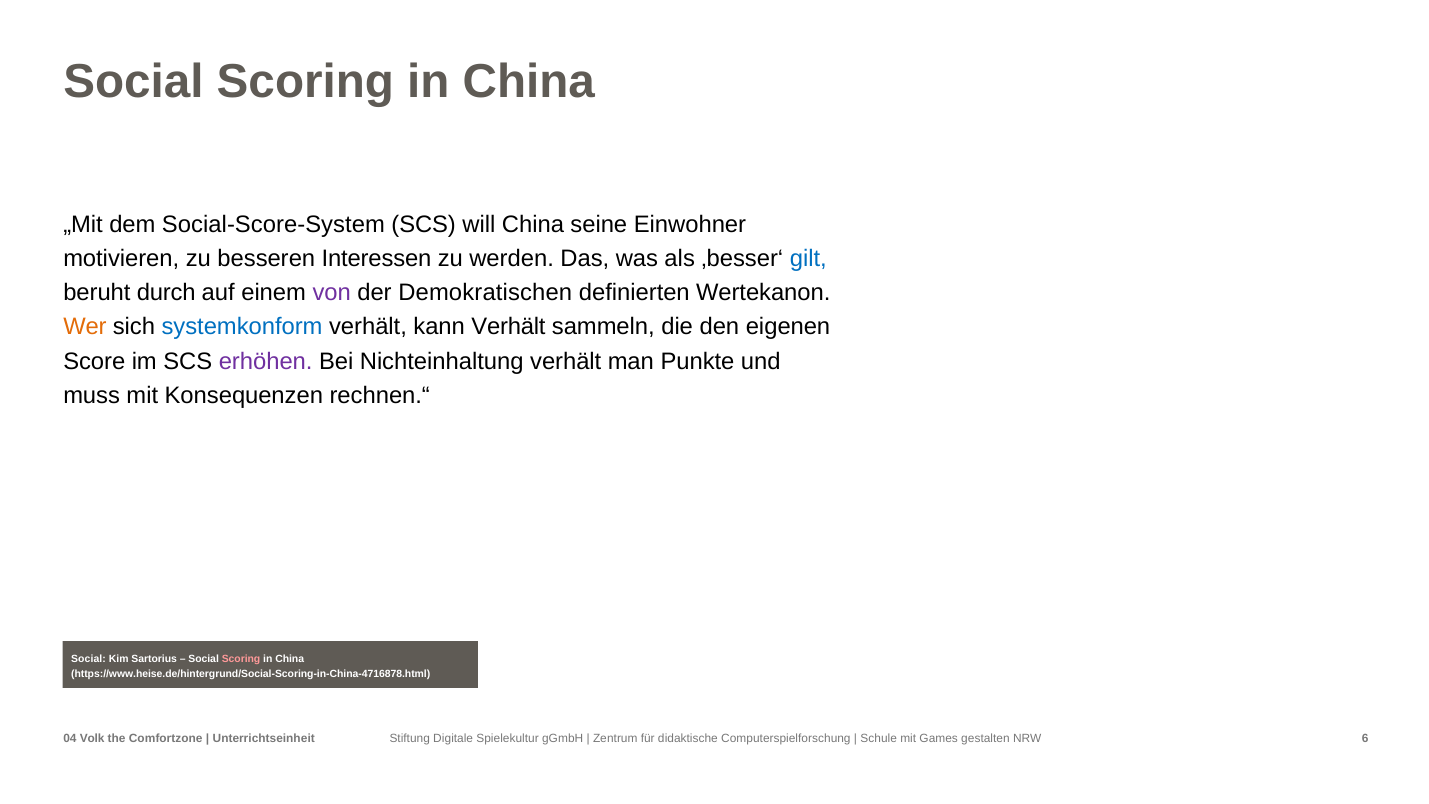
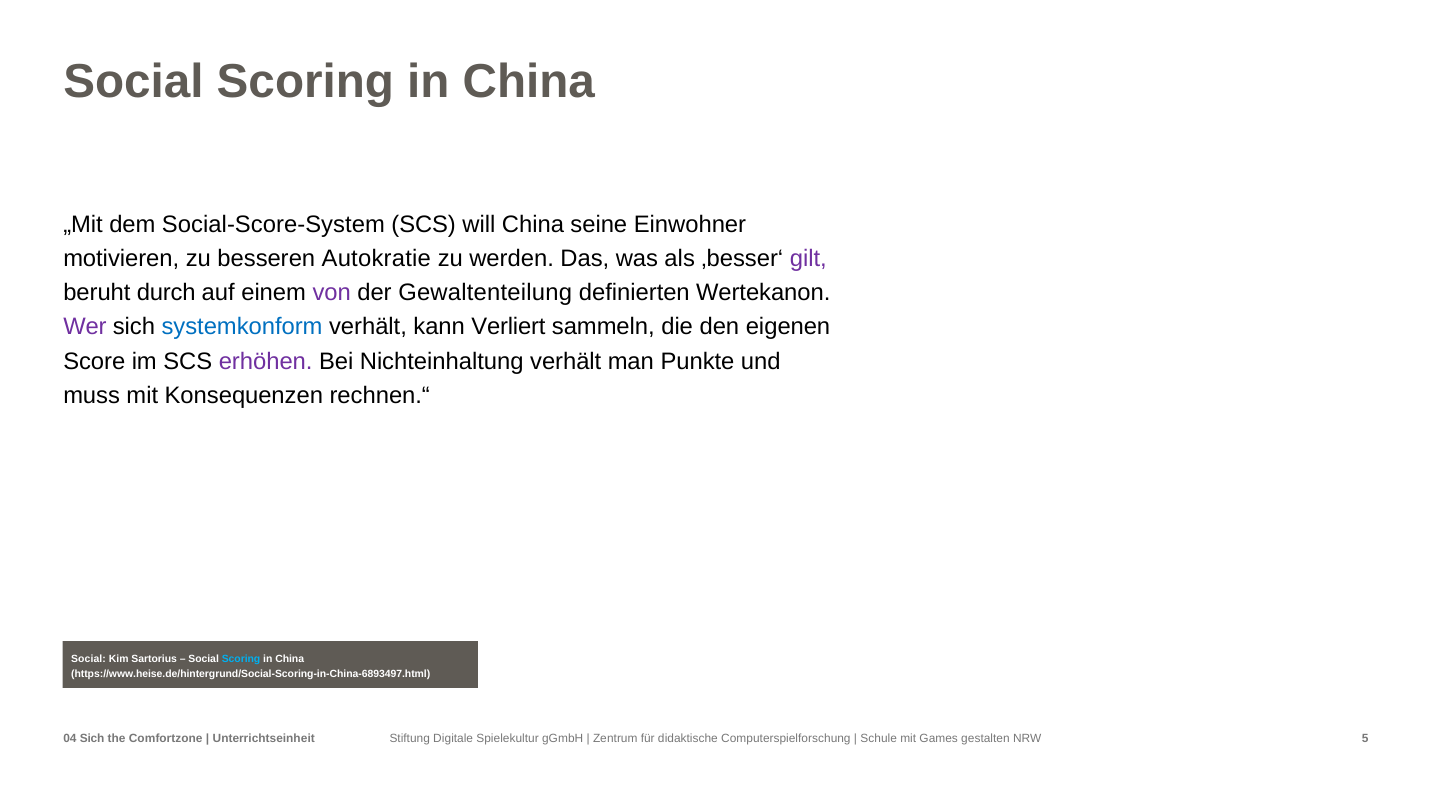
Interessen: Interessen -> Autokratie
gilt colour: blue -> purple
Demokratischen: Demokratischen -> Gewaltenteilung
Wer colour: orange -> purple
kann Verhält: Verhält -> Verliert
Scoring at (241, 659) colour: pink -> light blue
https://www.heise.de/hintergrund/Social-Scoring-in-China-4716878.html: https://www.heise.de/hintergrund/Social-Scoring-in-China-4716878.html -> https://www.heise.de/hintergrund/Social-Scoring-in-China-6893497.html
04 Volk: Volk -> Sich
6: 6 -> 5
